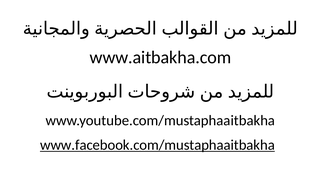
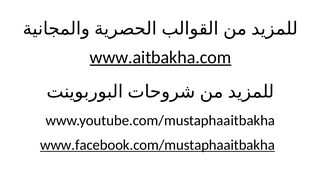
www.aitbakha.com underline: none -> present
